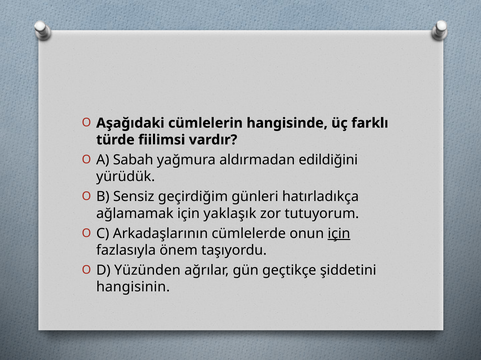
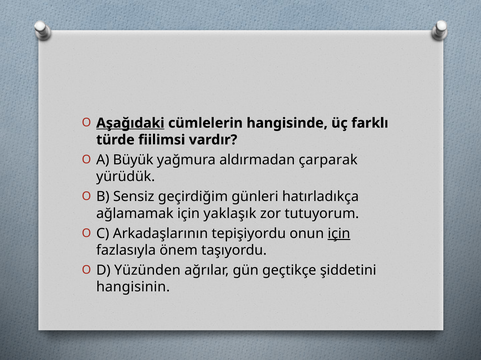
Aşağıdaki underline: none -> present
Sabah: Sabah -> Büyük
edildiğini: edildiğini -> çarparak
cümlelerde: cümlelerde -> tepişiyordu
